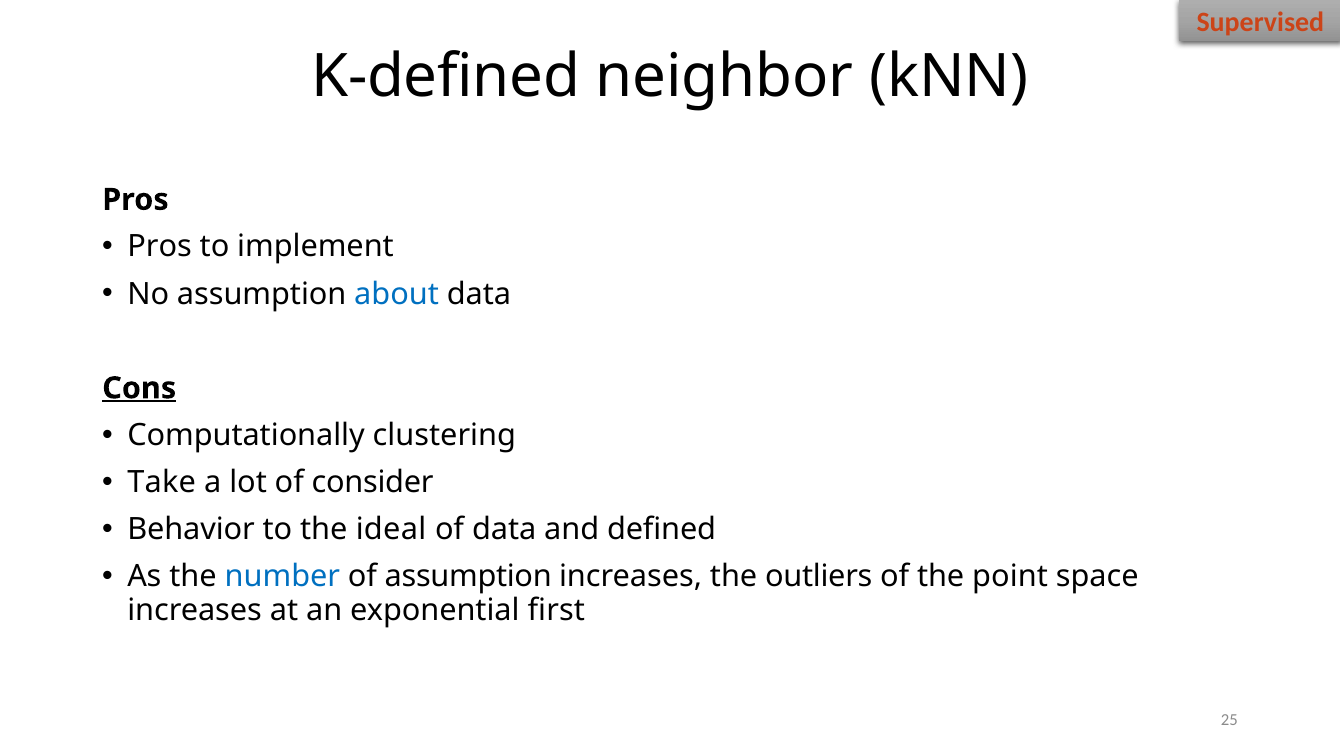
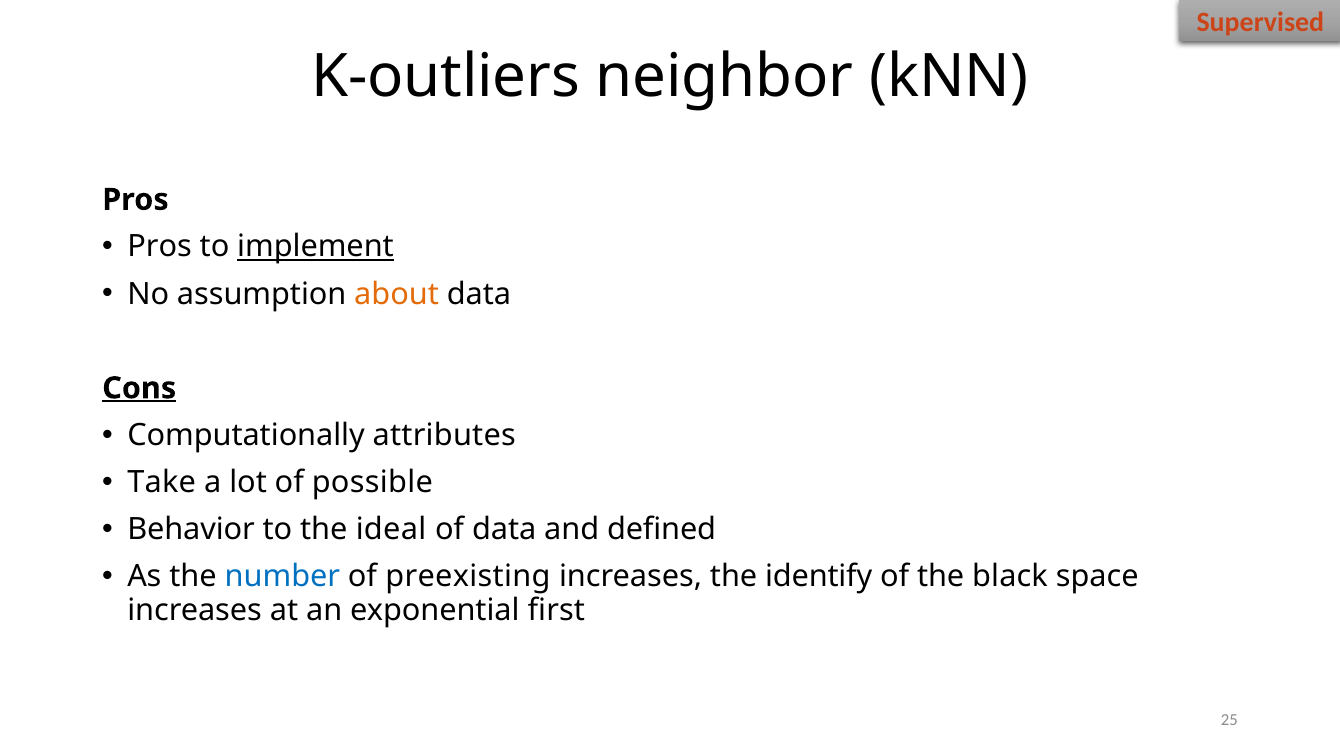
K-defined: K-defined -> K-outliers
implement underline: none -> present
about colour: blue -> orange
clustering: clustering -> attributes
consider: consider -> possible
of assumption: assumption -> preexisting
outliers: outliers -> identify
point: point -> black
